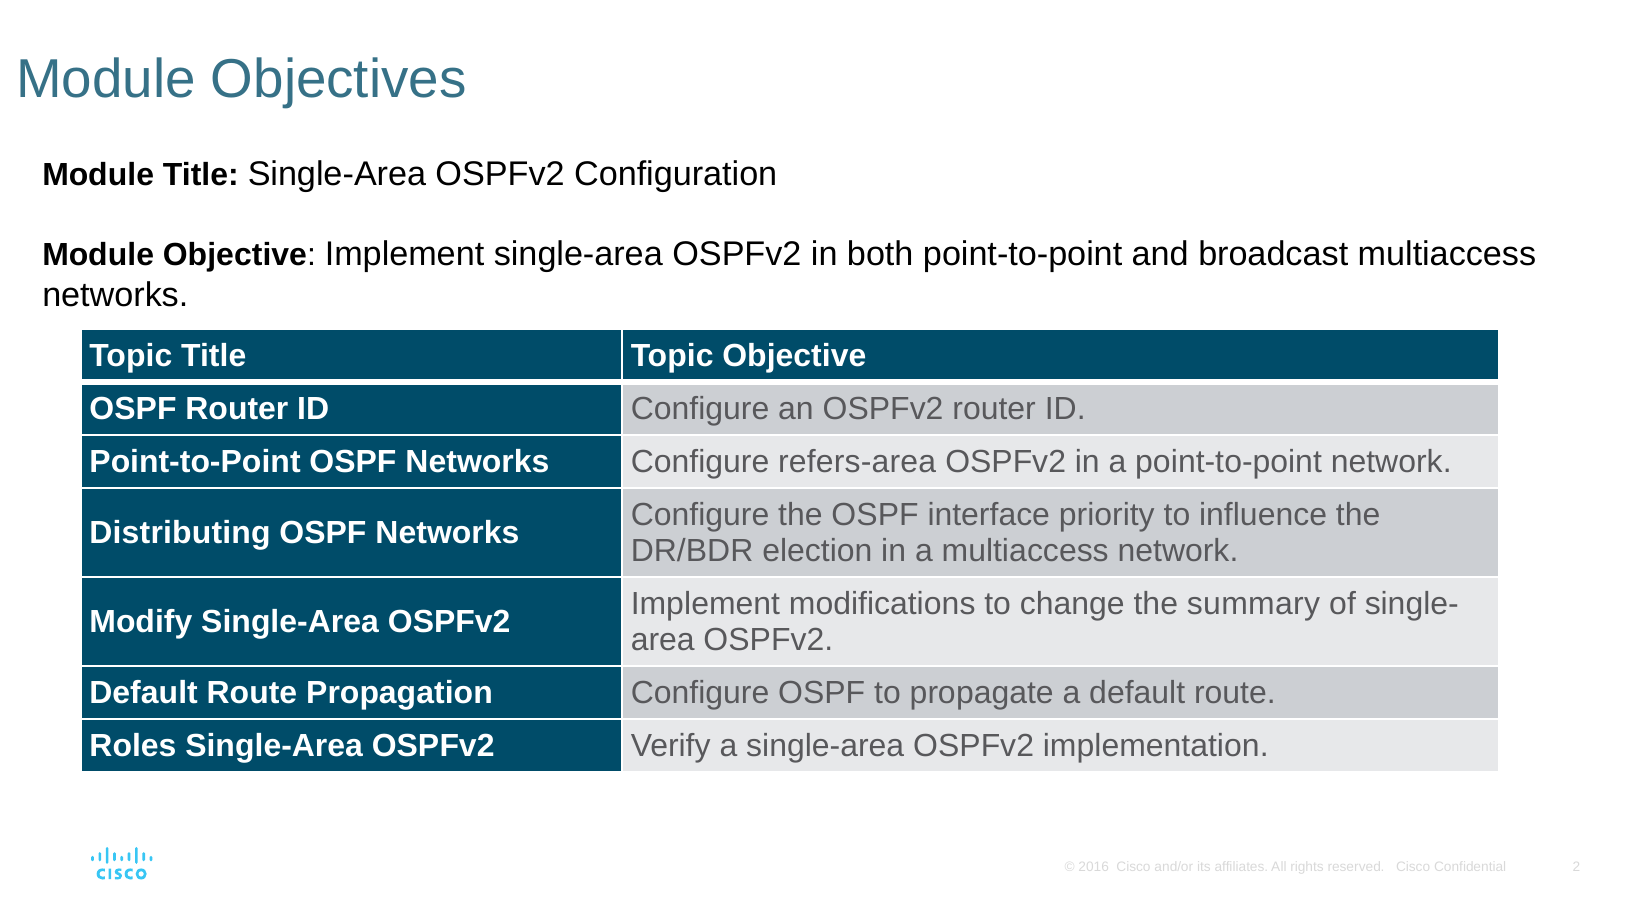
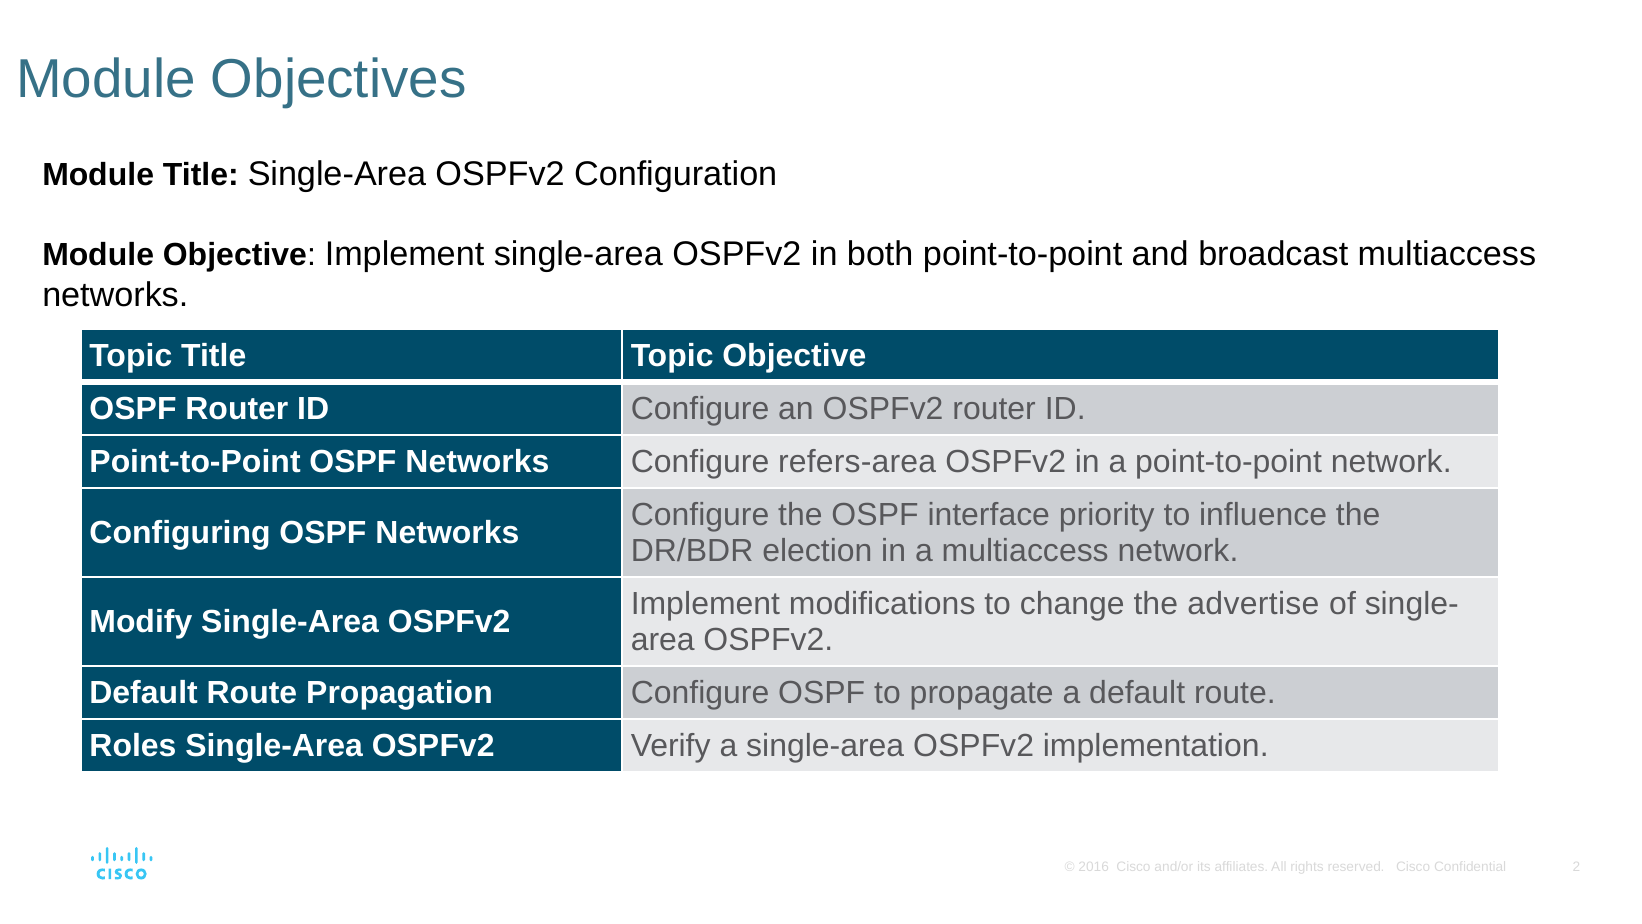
Distributing: Distributing -> Configuring
summary: summary -> advertise
